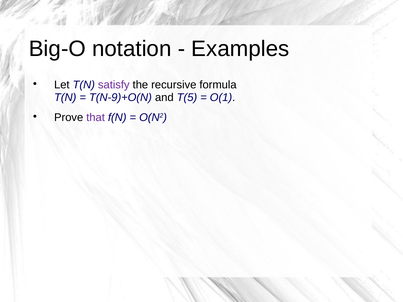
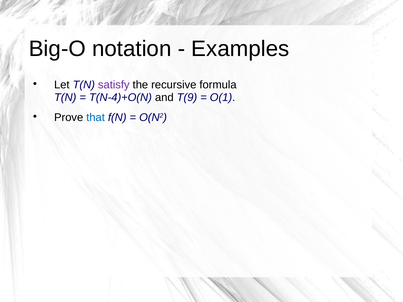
T(N-9)+O(N: T(N-9)+O(N -> T(N-4)+O(N
T(5: T(5 -> T(9
that colour: purple -> blue
